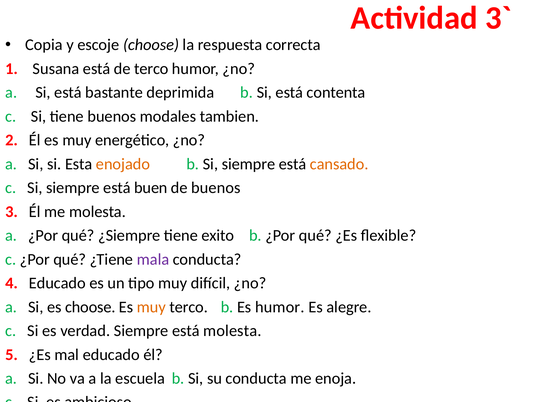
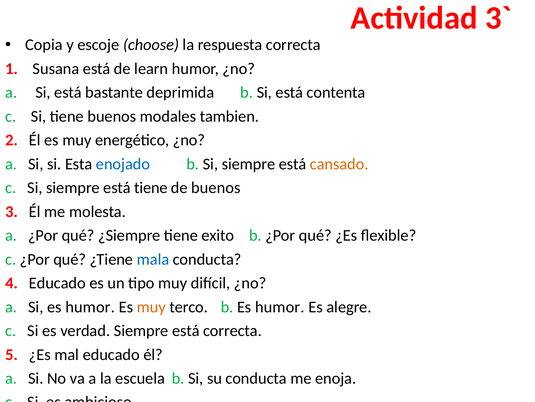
de terco: terco -> learn
enojado colour: orange -> blue
está buen: buen -> tiene
mala colour: purple -> blue
Si es choose: choose -> humor
está molesta: molesta -> correcta
